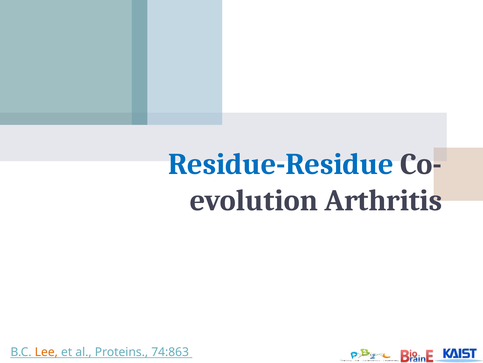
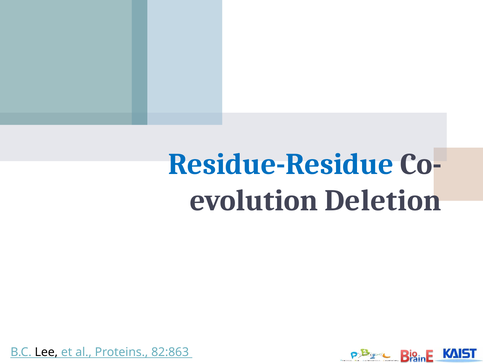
Arthritis: Arthritis -> Deletion
Lee colour: orange -> black
74:863: 74:863 -> 82:863
